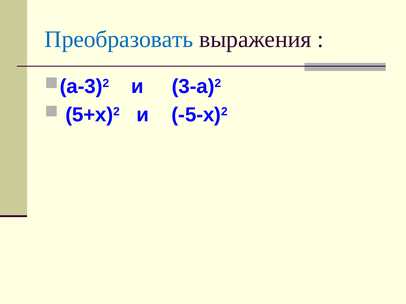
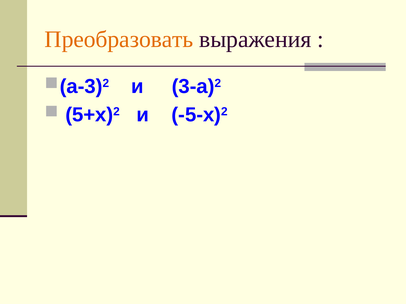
Преобразовать colour: blue -> orange
